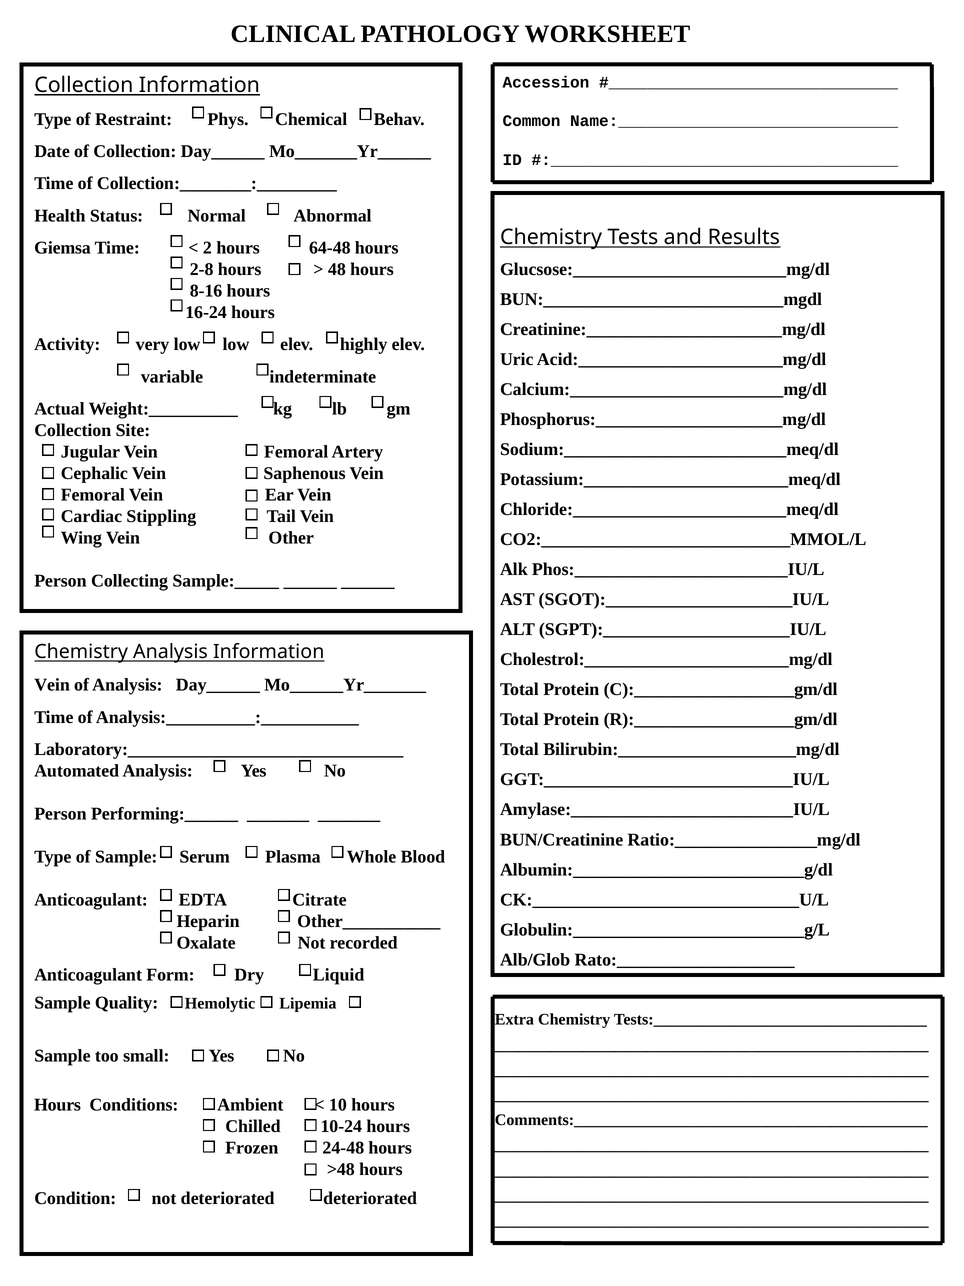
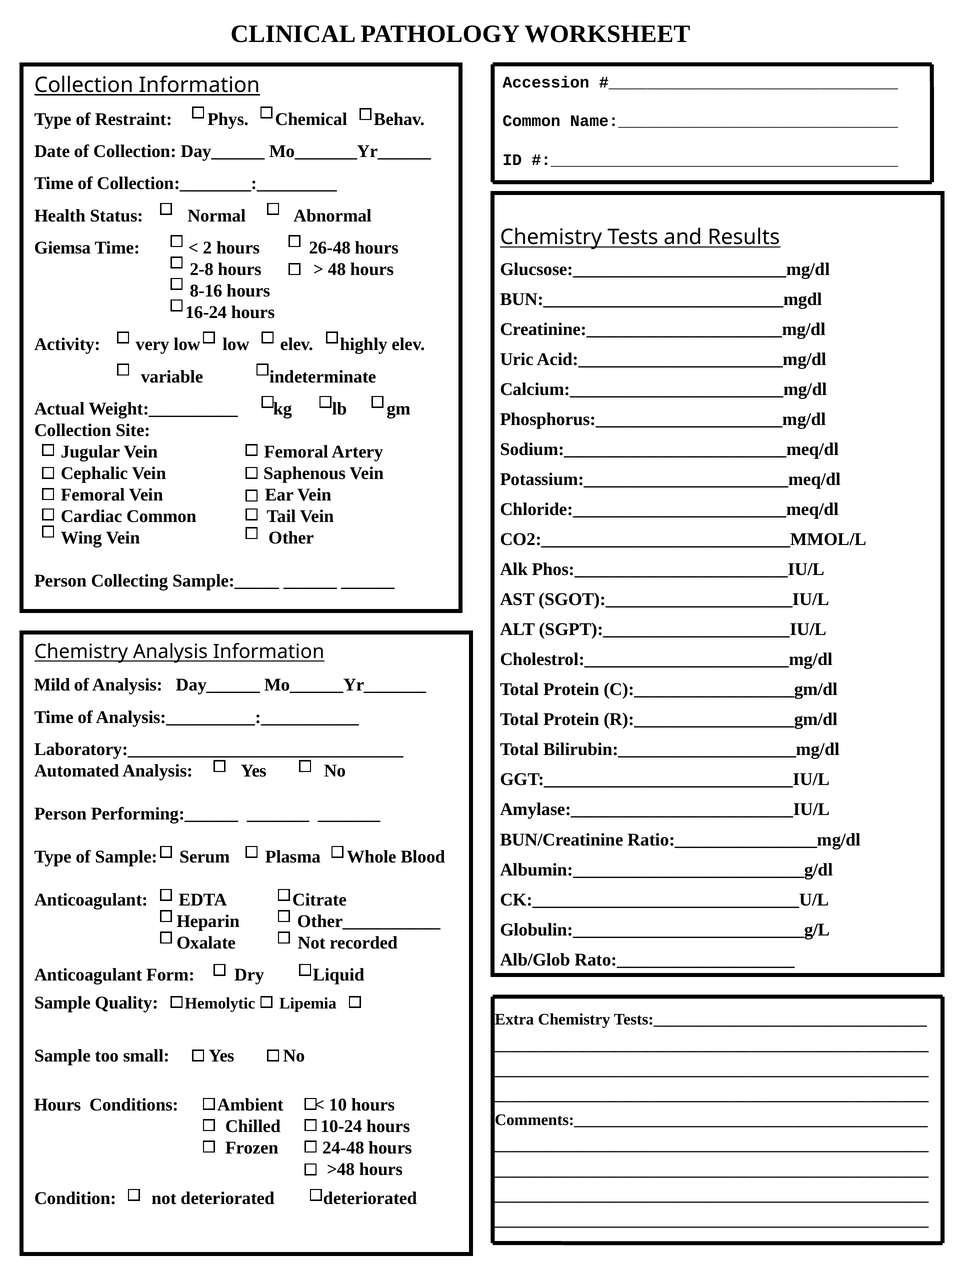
64-48: 64-48 -> 26-48
Cardiac Stippling: Stippling -> Common
Vein at (52, 685): Vein -> Mild
